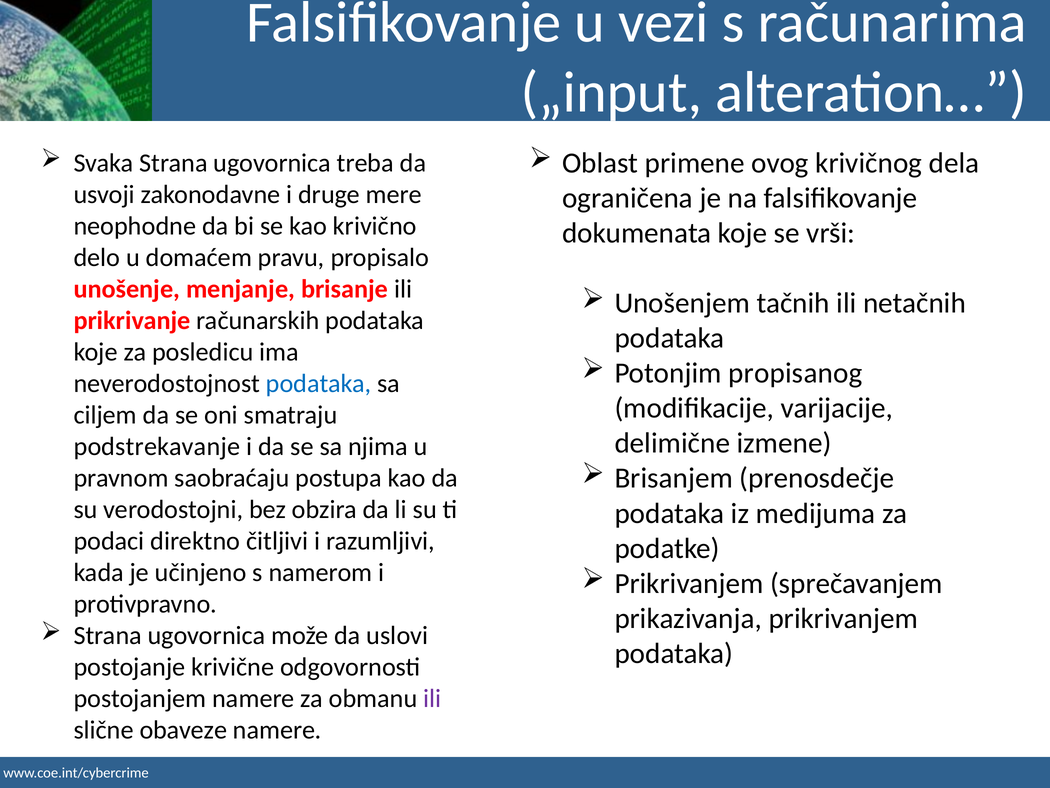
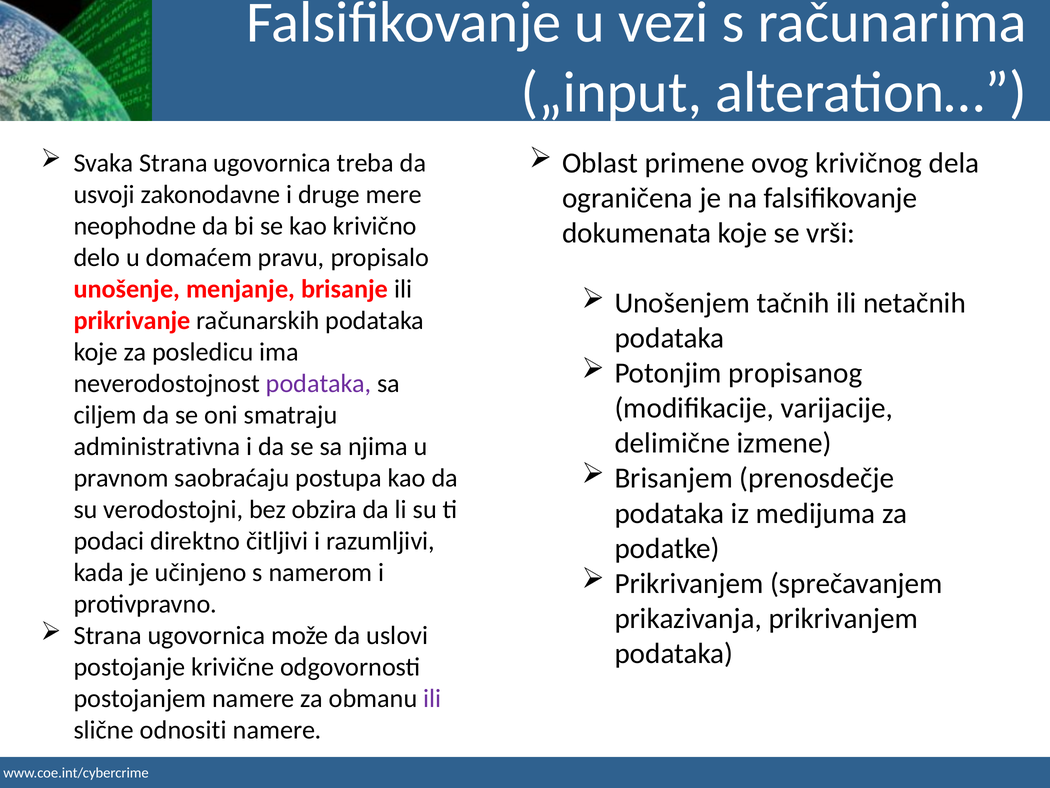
podataka at (319, 383) colour: blue -> purple
podstrekavanje: podstrekavanje -> administrativna
obaveze: obaveze -> odnositi
